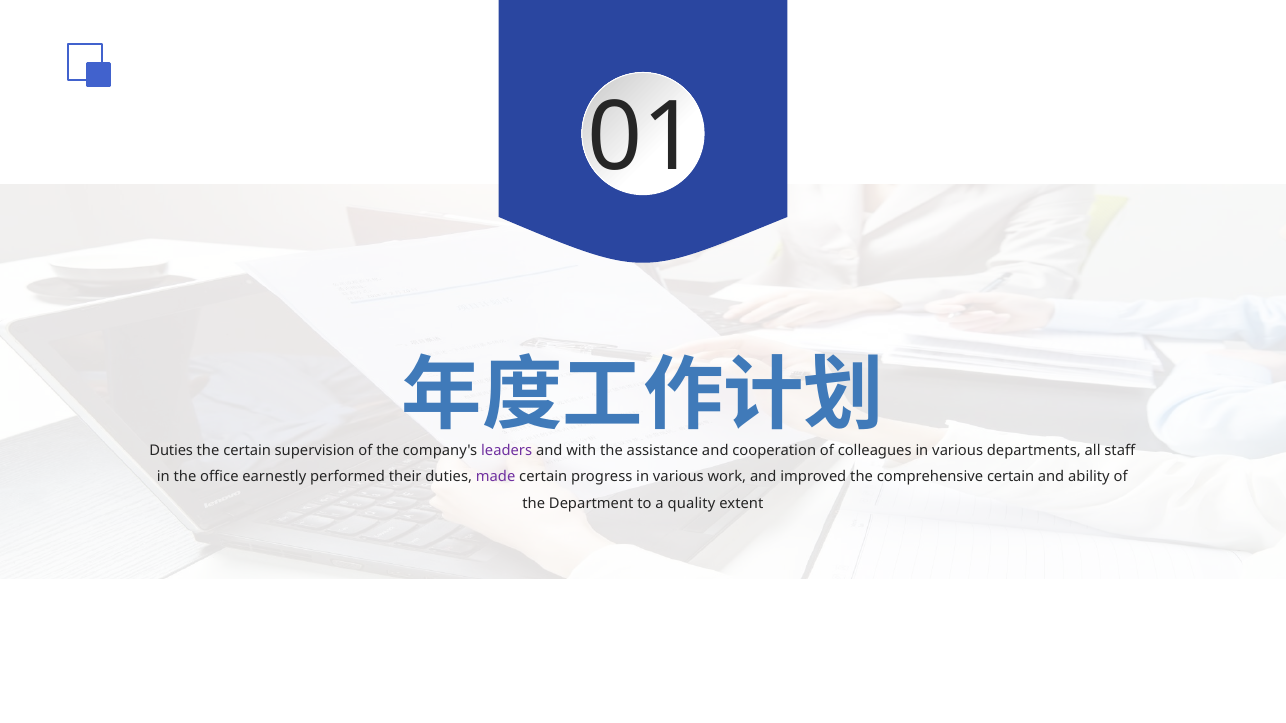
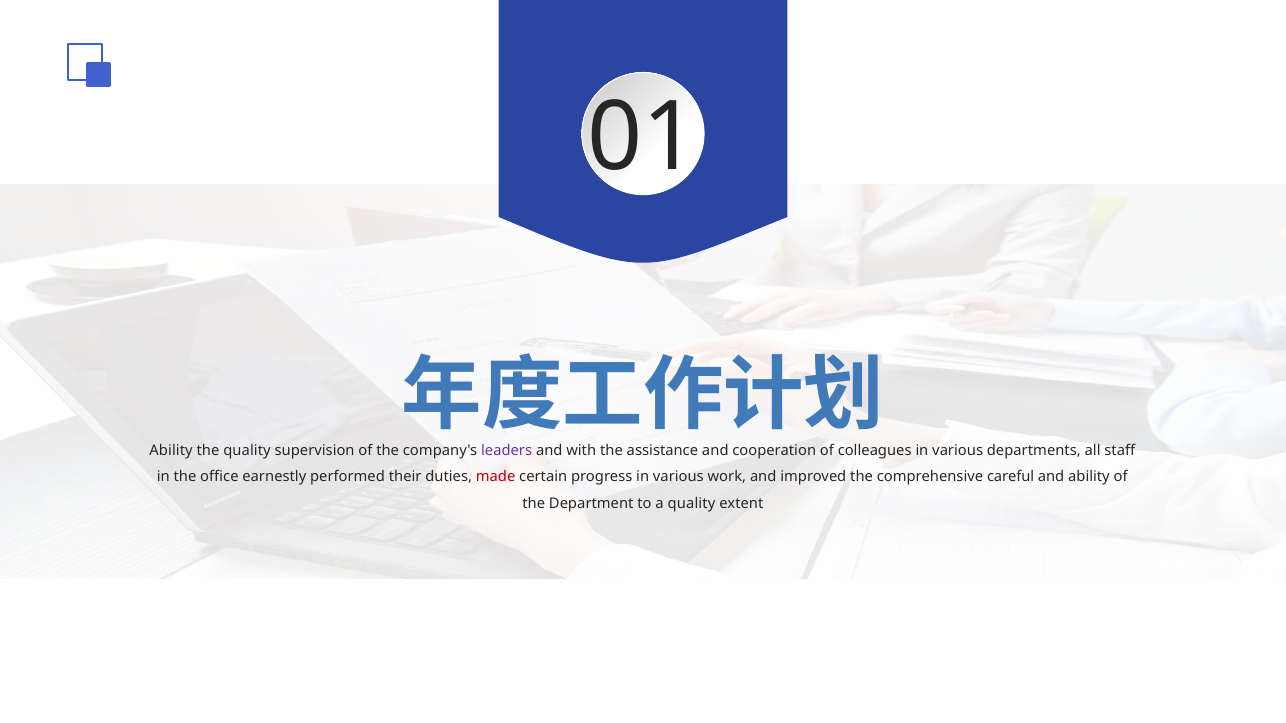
Duties at (171, 450): Duties -> Ability
the certain: certain -> quality
made colour: purple -> red
comprehensive certain: certain -> careful
